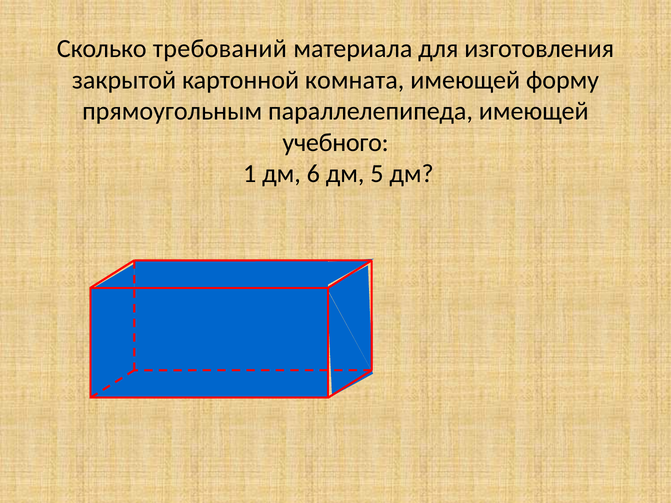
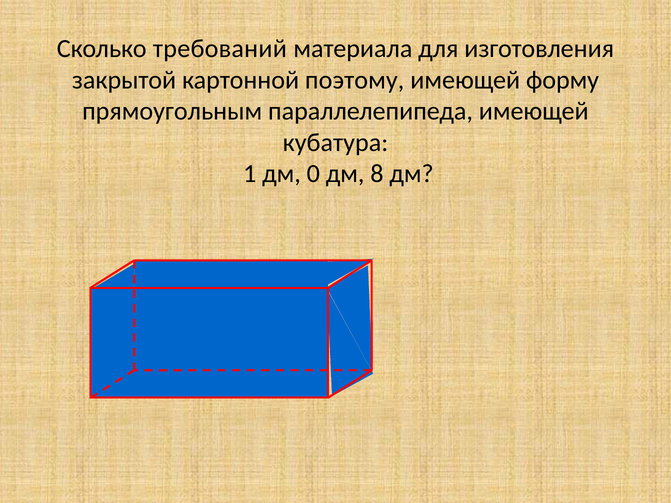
комната: комната -> поэтому
учебного: учебного -> кубатура
6: 6 -> 0
5: 5 -> 8
